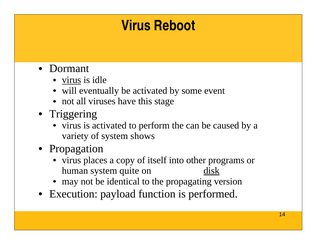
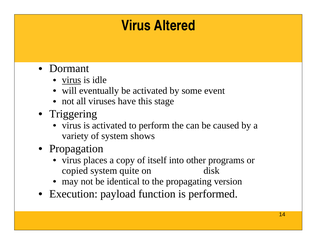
Reboot: Reboot -> Altered
human: human -> copied
disk underline: present -> none
